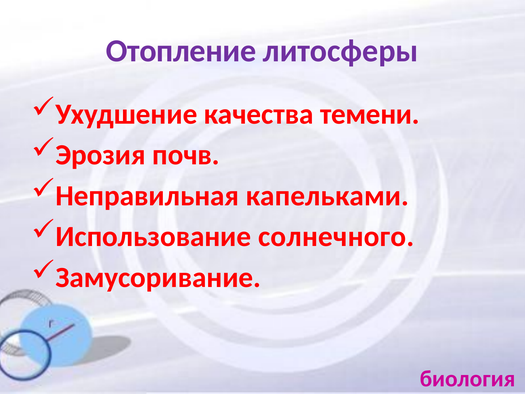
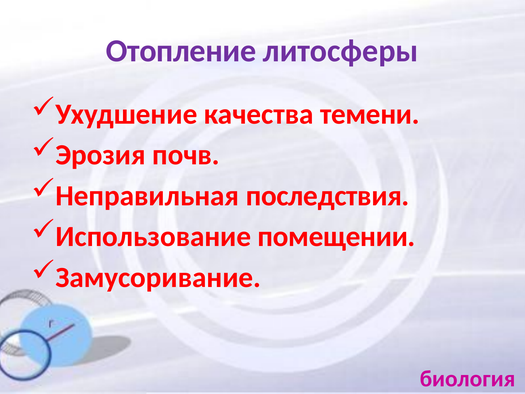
капельками: капельками -> последствия
солнечного: солнечного -> помещении
